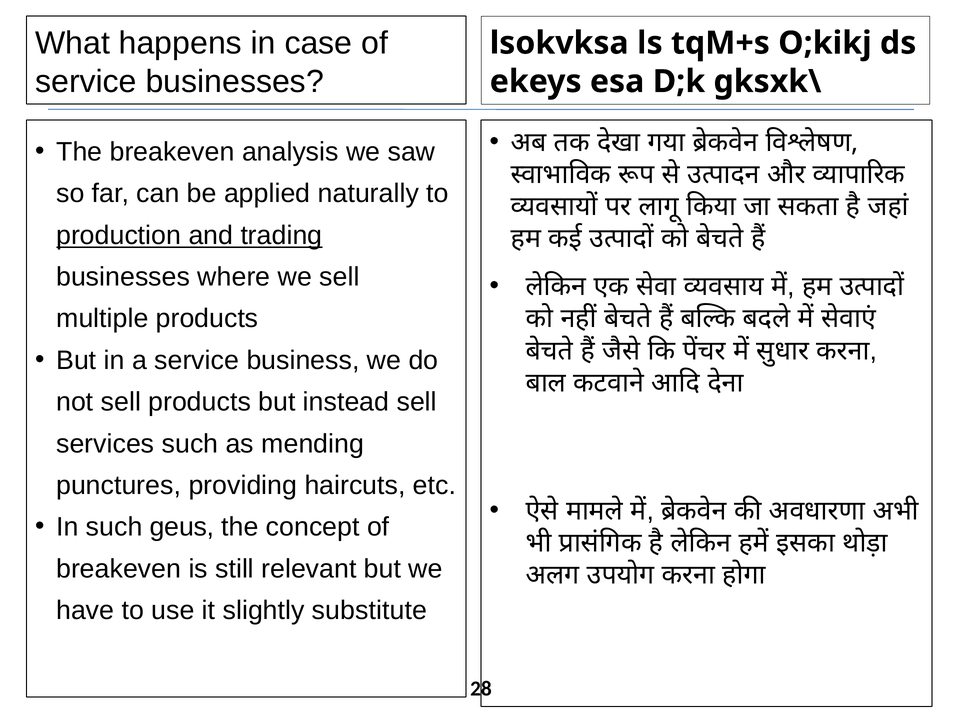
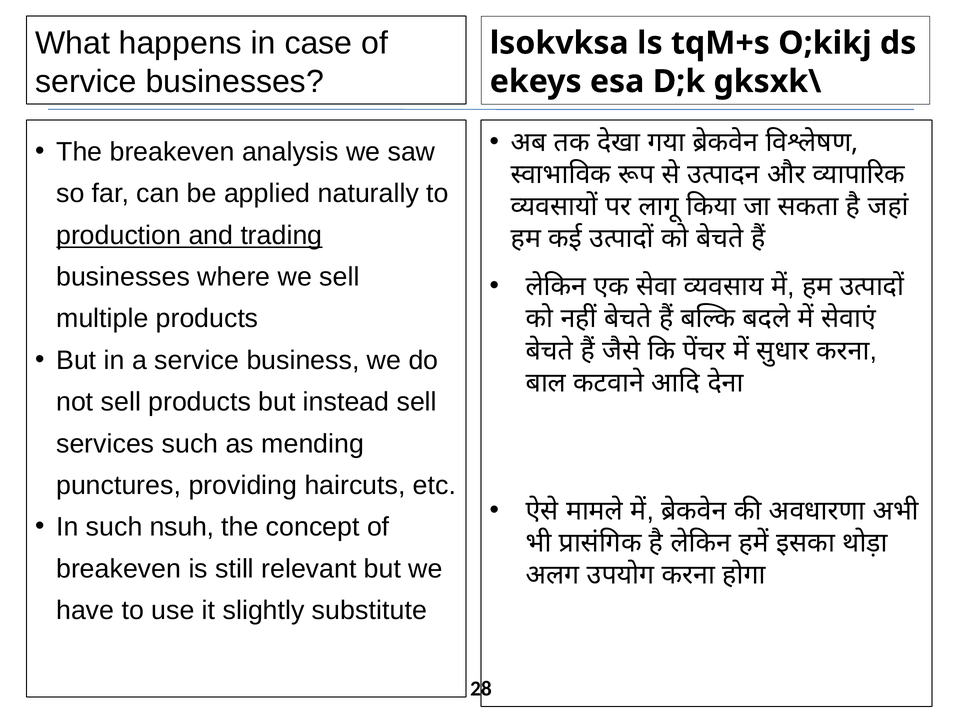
geus: geus -> nsuh
